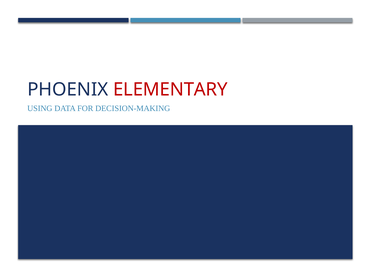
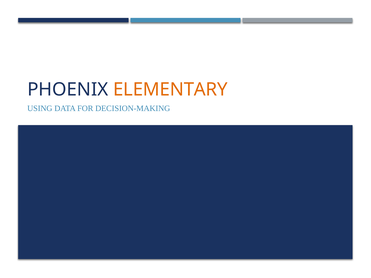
ELEMENTARY colour: red -> orange
